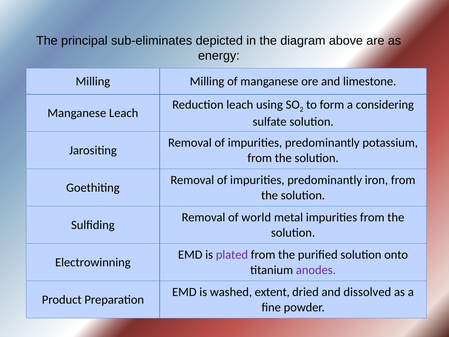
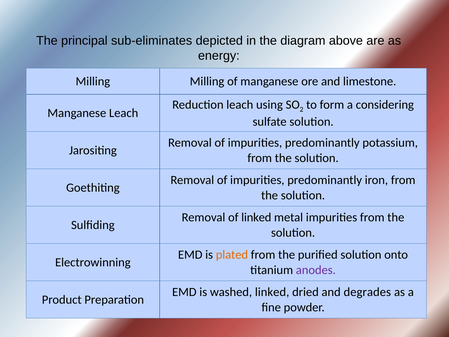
of world: world -> linked
plated colour: purple -> orange
washed extent: extent -> linked
dissolved: dissolved -> degrades
